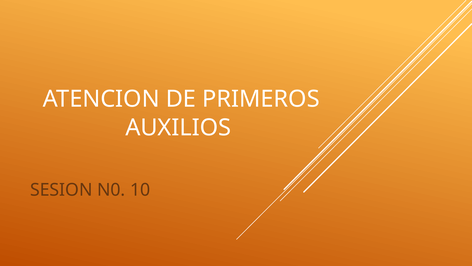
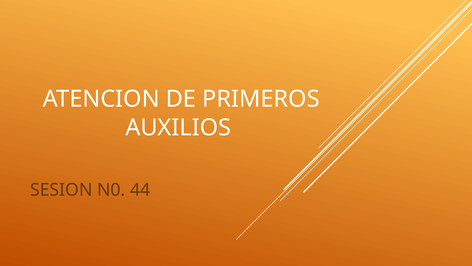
10: 10 -> 44
